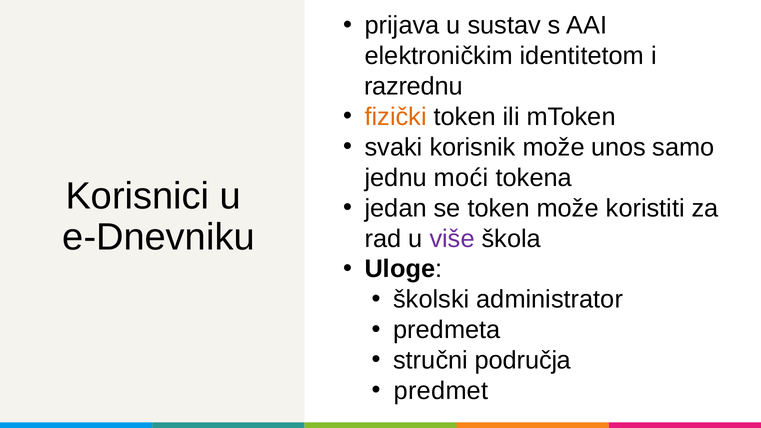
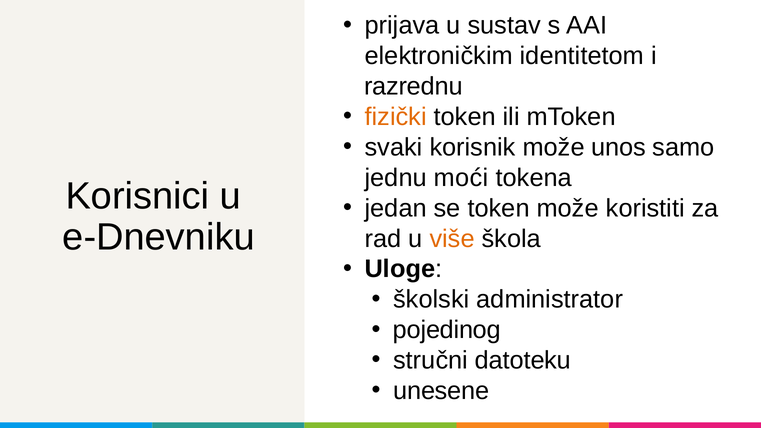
više colour: purple -> orange
predmeta: predmeta -> pojedinog
područja: područja -> datoteku
predmet: predmet -> unesene
